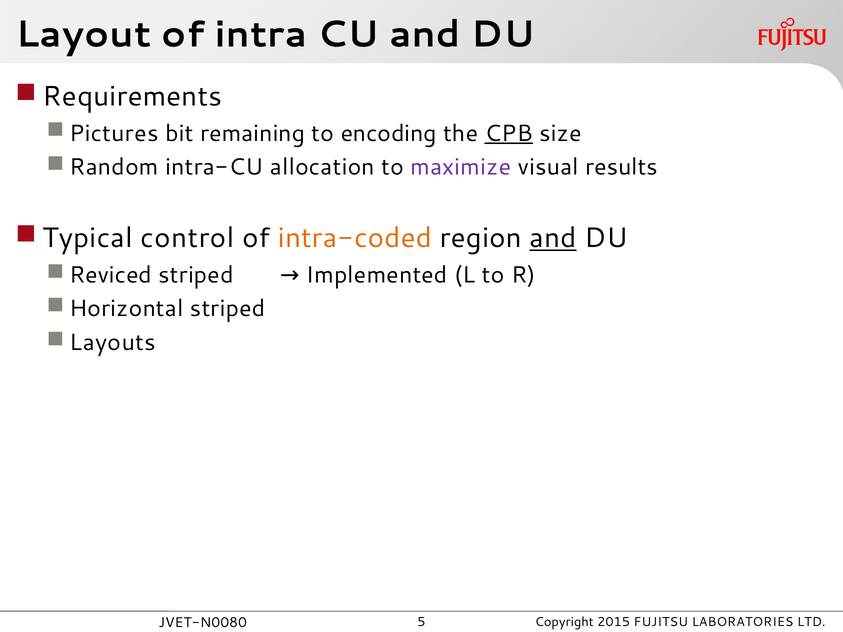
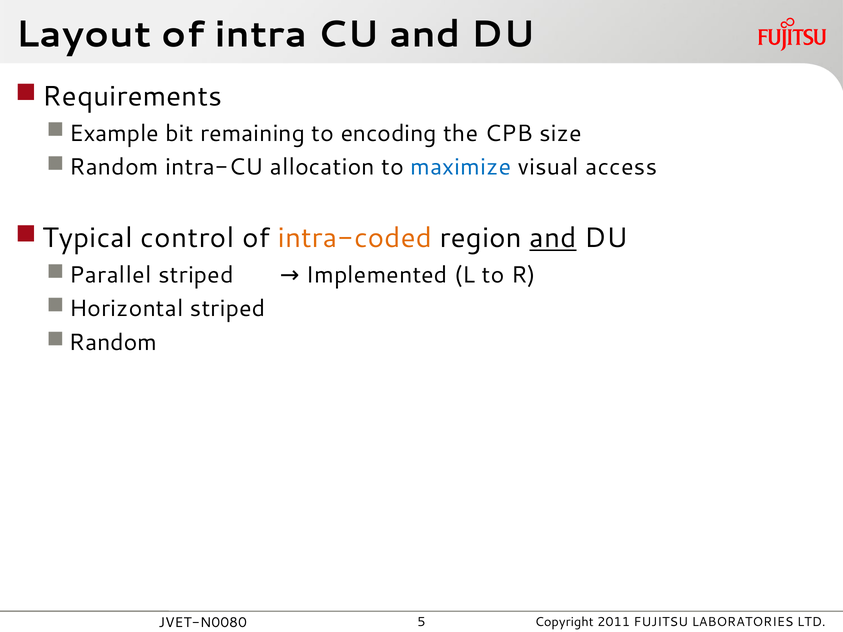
Pictures: Pictures -> Example
CPB underline: present -> none
maximize colour: purple -> blue
results: results -> access
Reviced: Reviced -> Parallel
Layouts at (113, 343): Layouts -> Random
2015: 2015 -> 2011
